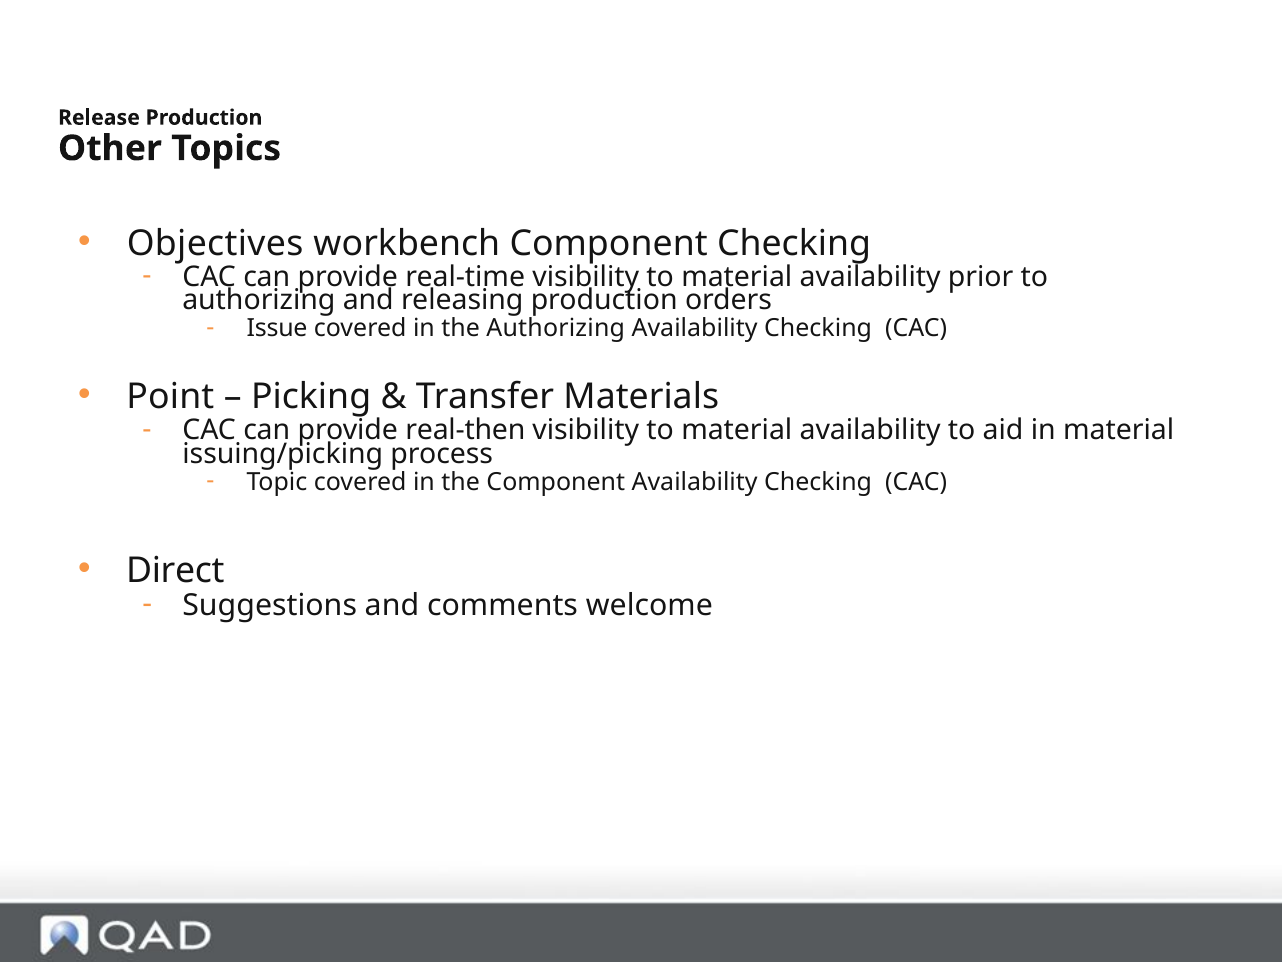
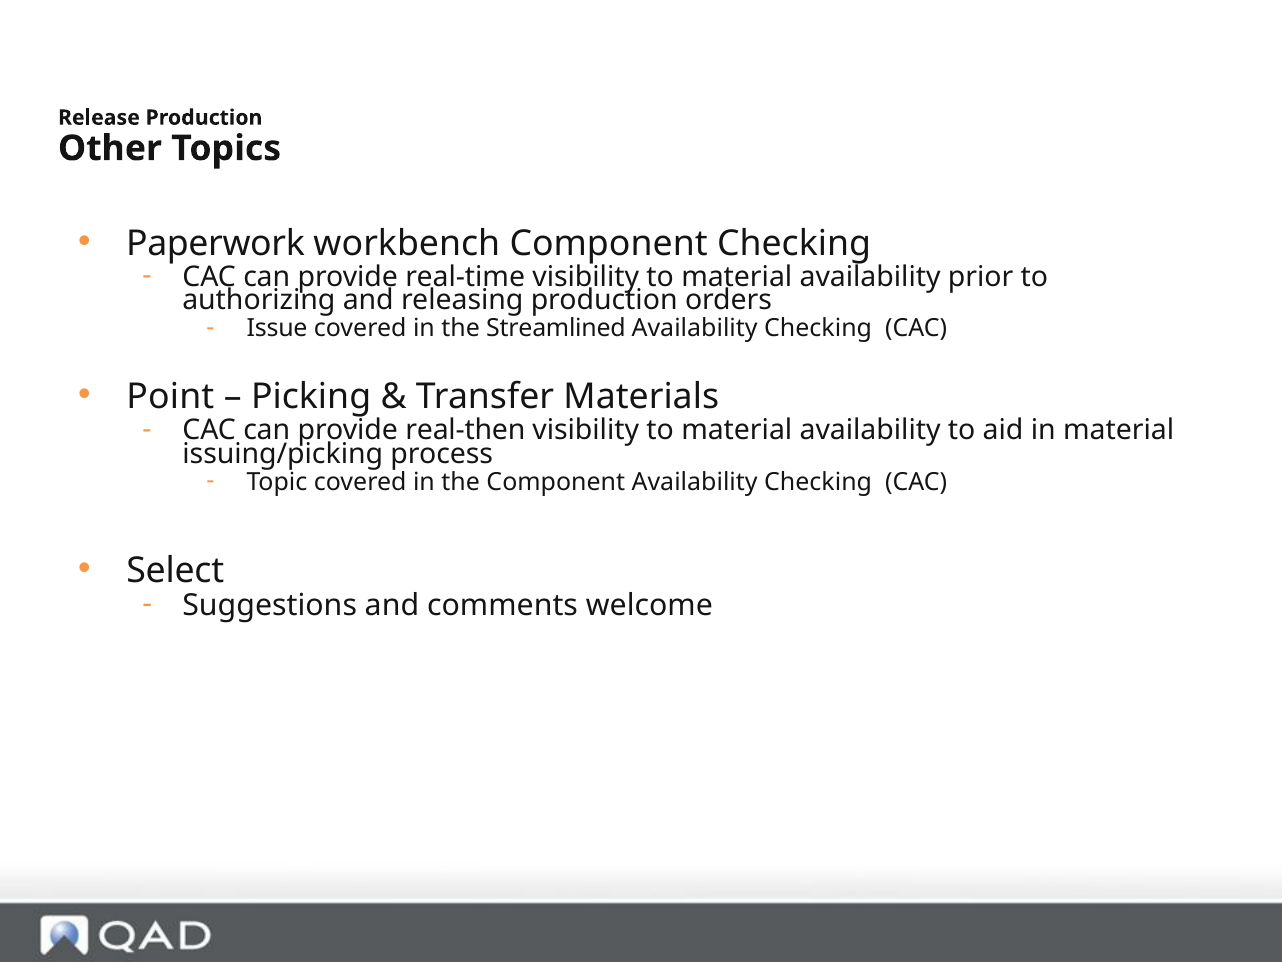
Objectives: Objectives -> Paperwork
the Authorizing: Authorizing -> Streamlined
Direct: Direct -> Select
